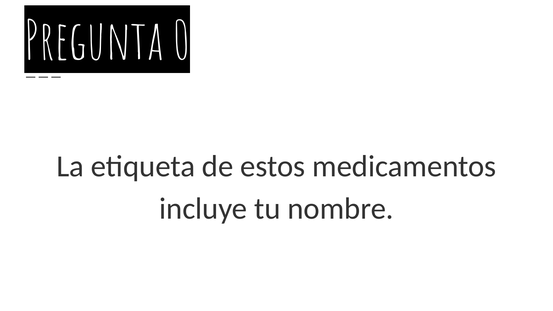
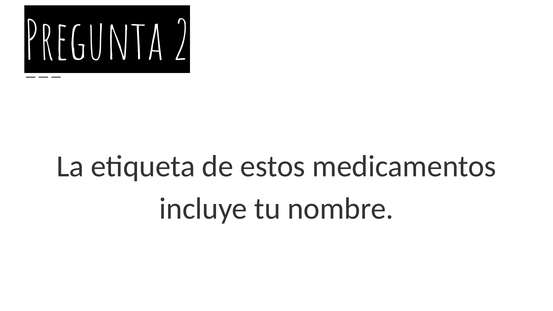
0: 0 -> 2
